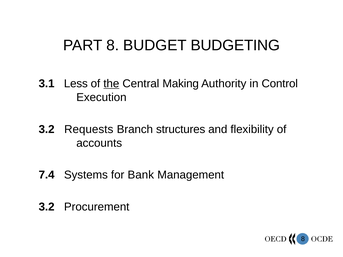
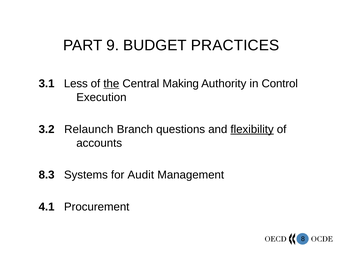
PART 8: 8 -> 9
BUDGETING: BUDGETING -> PRACTICES
Requests: Requests -> Relaunch
structures: structures -> questions
flexibility underline: none -> present
7.4: 7.4 -> 8.3
Bank: Bank -> Audit
3.2 at (47, 207): 3.2 -> 4.1
